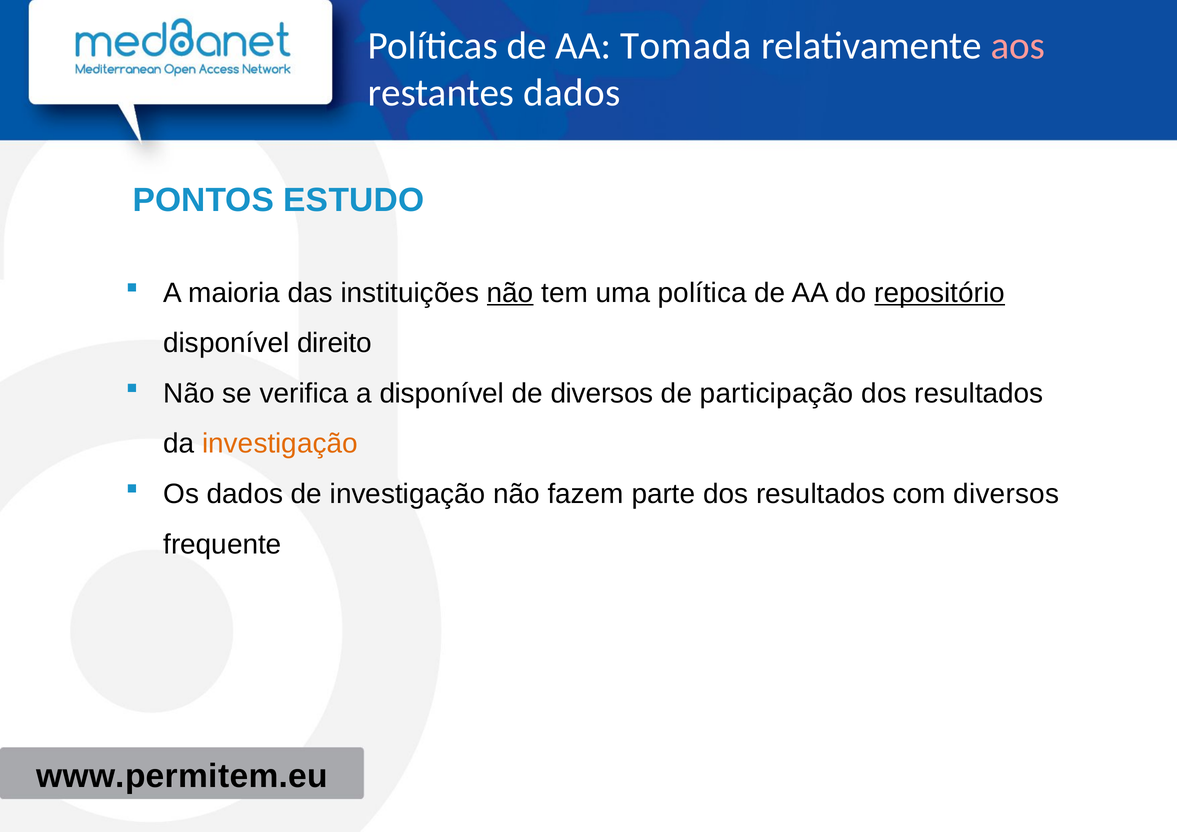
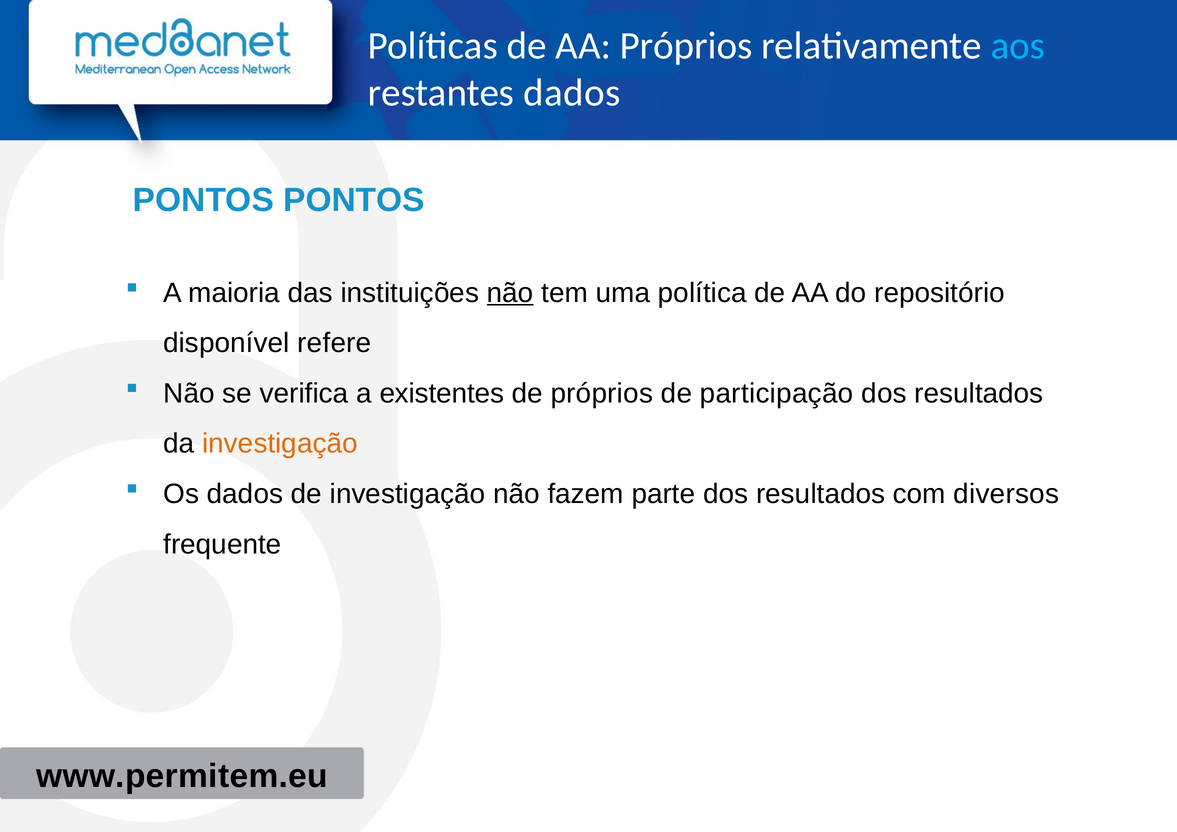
AA Tomada: Tomada -> Próprios
aos colour: pink -> light blue
PONTOS ESTUDO: ESTUDO -> PONTOS
repositório underline: present -> none
direito: direito -> refere
a disponível: disponível -> existentes
de diversos: diversos -> próprios
